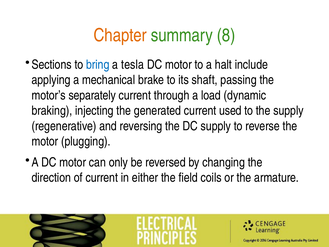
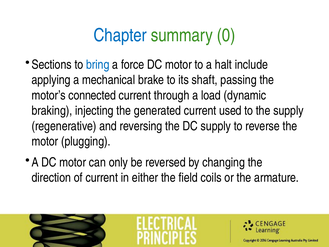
Chapter colour: orange -> blue
8: 8 -> 0
tesla: tesla -> force
separately: separately -> connected
